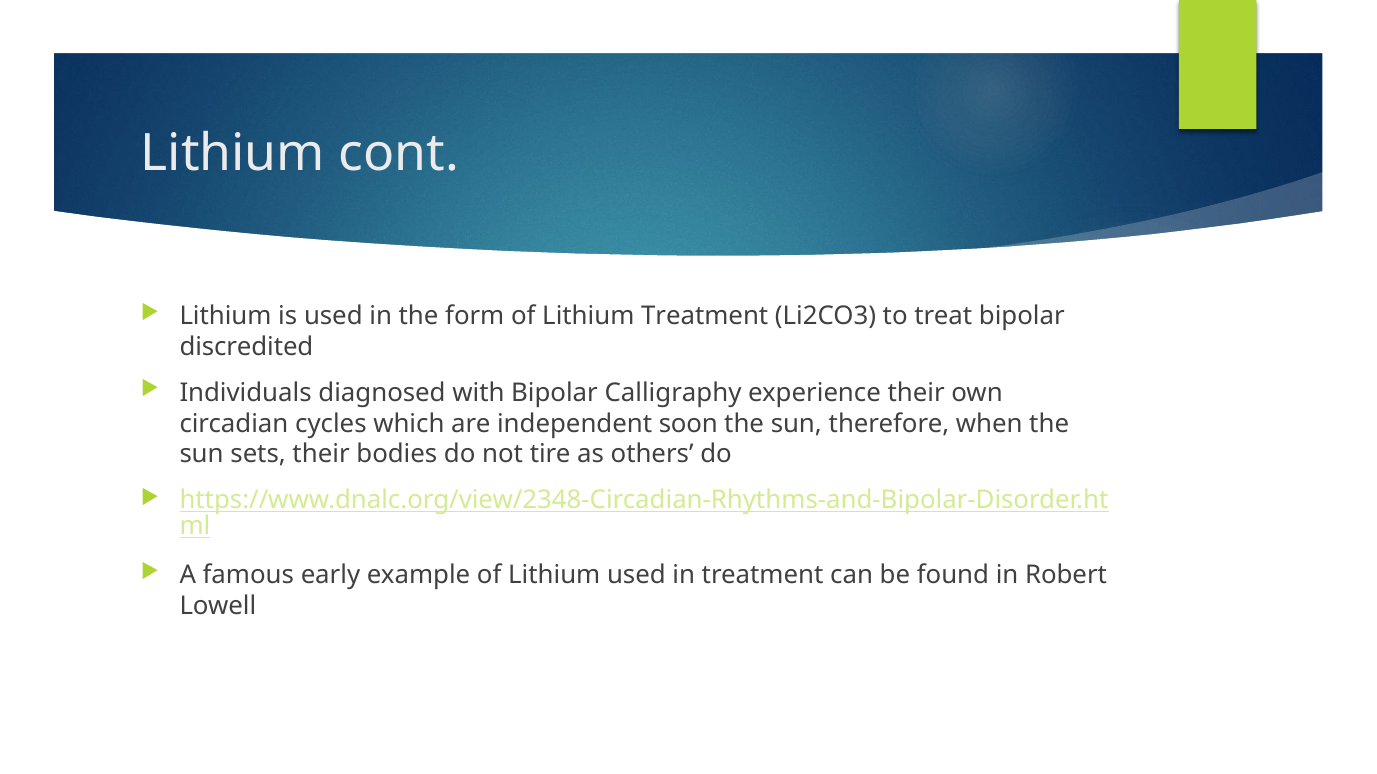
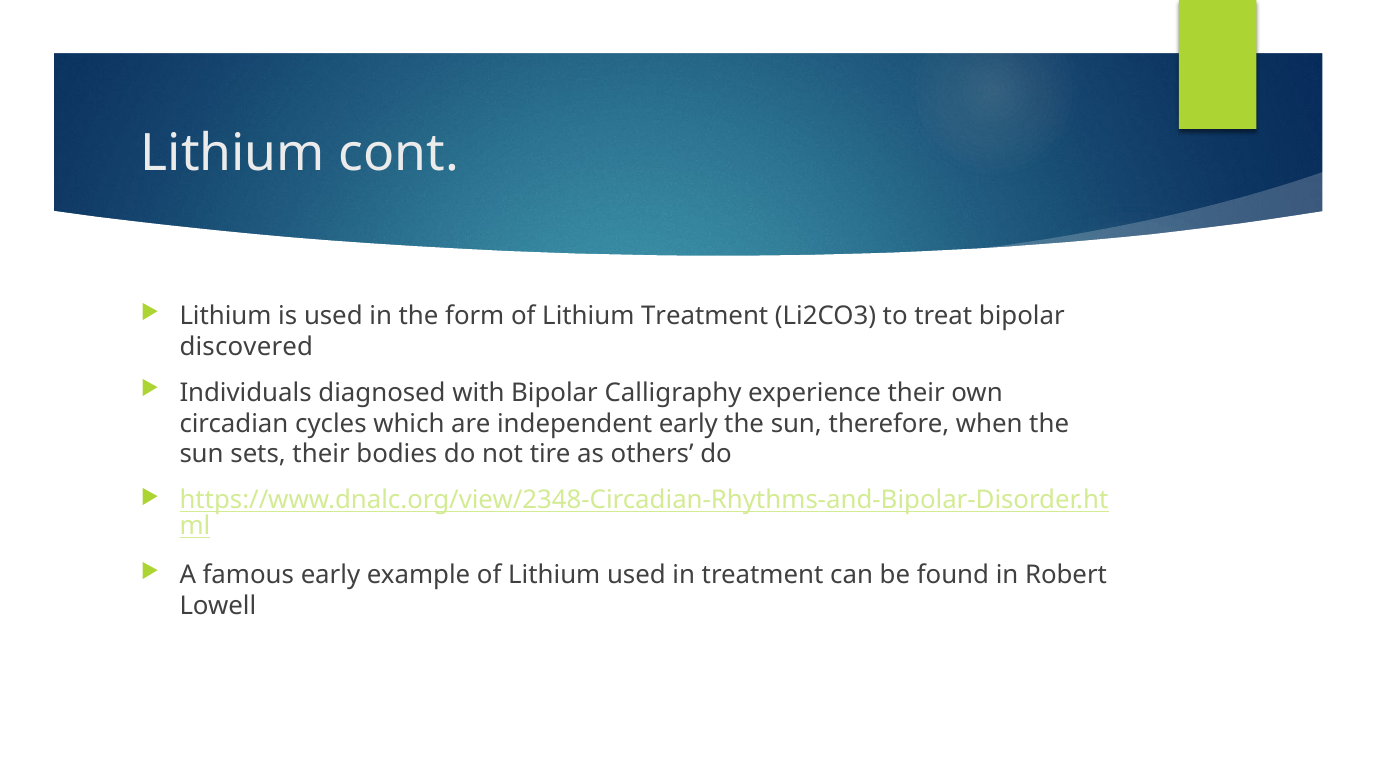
discredited: discredited -> discovered
independent soon: soon -> early
